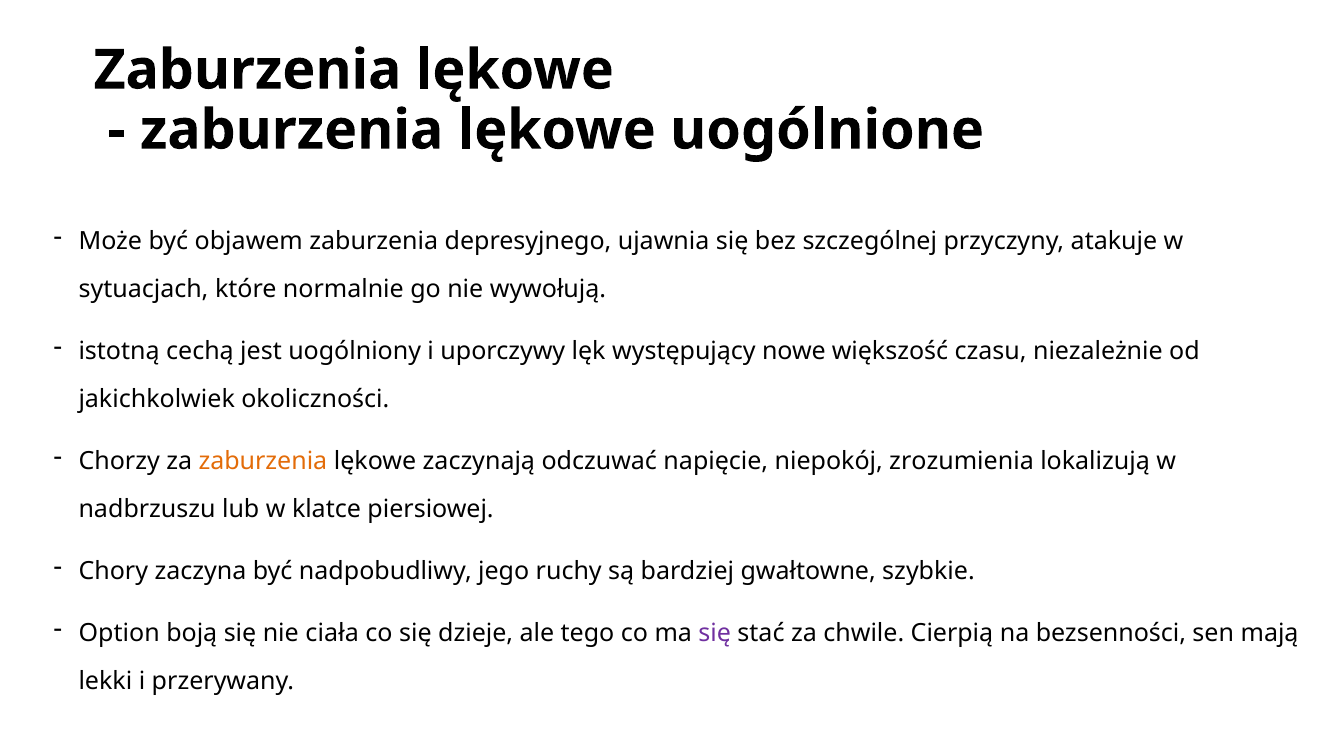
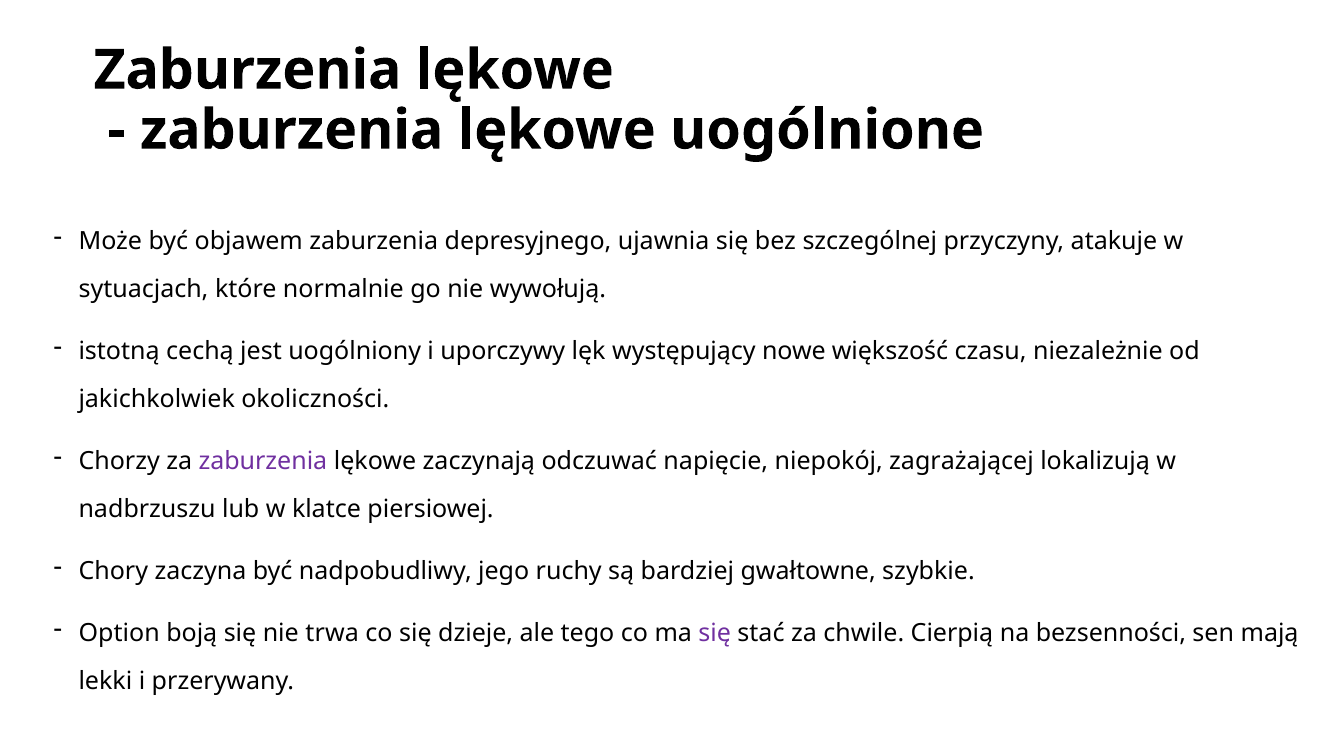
zaburzenia at (263, 461) colour: orange -> purple
zrozumienia: zrozumienia -> zagrażającej
ciała: ciała -> trwa
